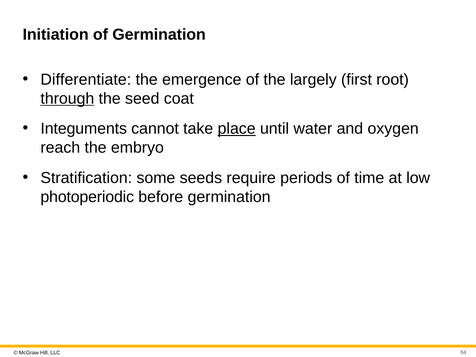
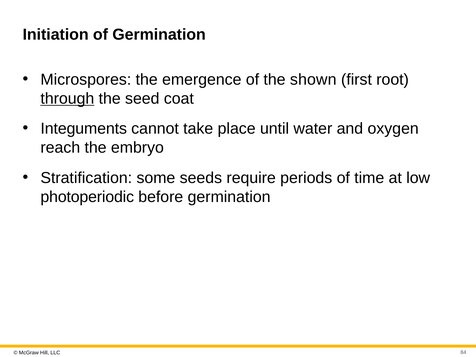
Differentiate: Differentiate -> Microspores
largely: largely -> shown
place underline: present -> none
